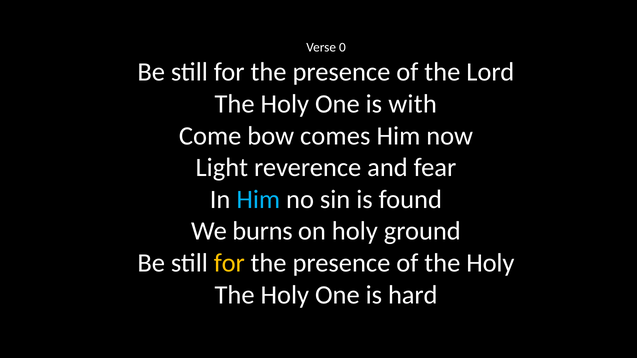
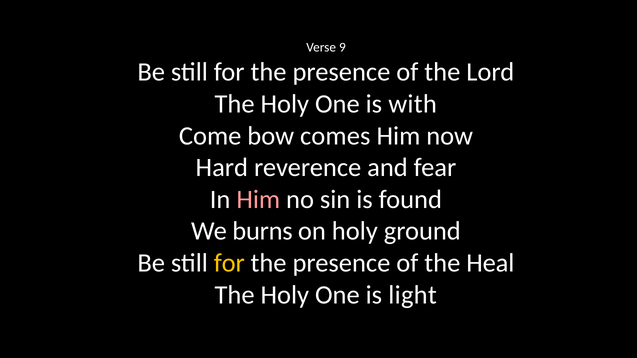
0: 0 -> 9
Light: Light -> Hard
Him at (258, 200) colour: light blue -> pink
of the Holy: Holy -> Heal
hard: hard -> light
